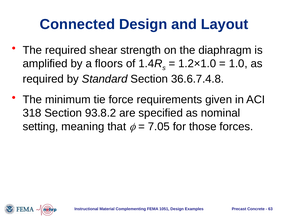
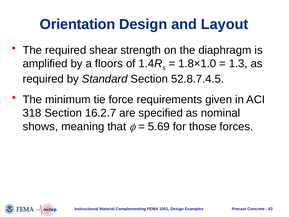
Connected: Connected -> Orientation
1.2×1.0: 1.2×1.0 -> 1.8×1.0
1.0: 1.0 -> 1.3
36.6.7.4.8: 36.6.7.4.8 -> 52.8.7.4.5
93.8.2: 93.8.2 -> 16.2.7
setting: setting -> shows
7.05: 7.05 -> 5.69
